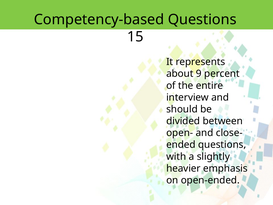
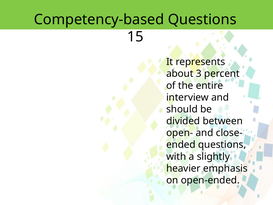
9: 9 -> 3
